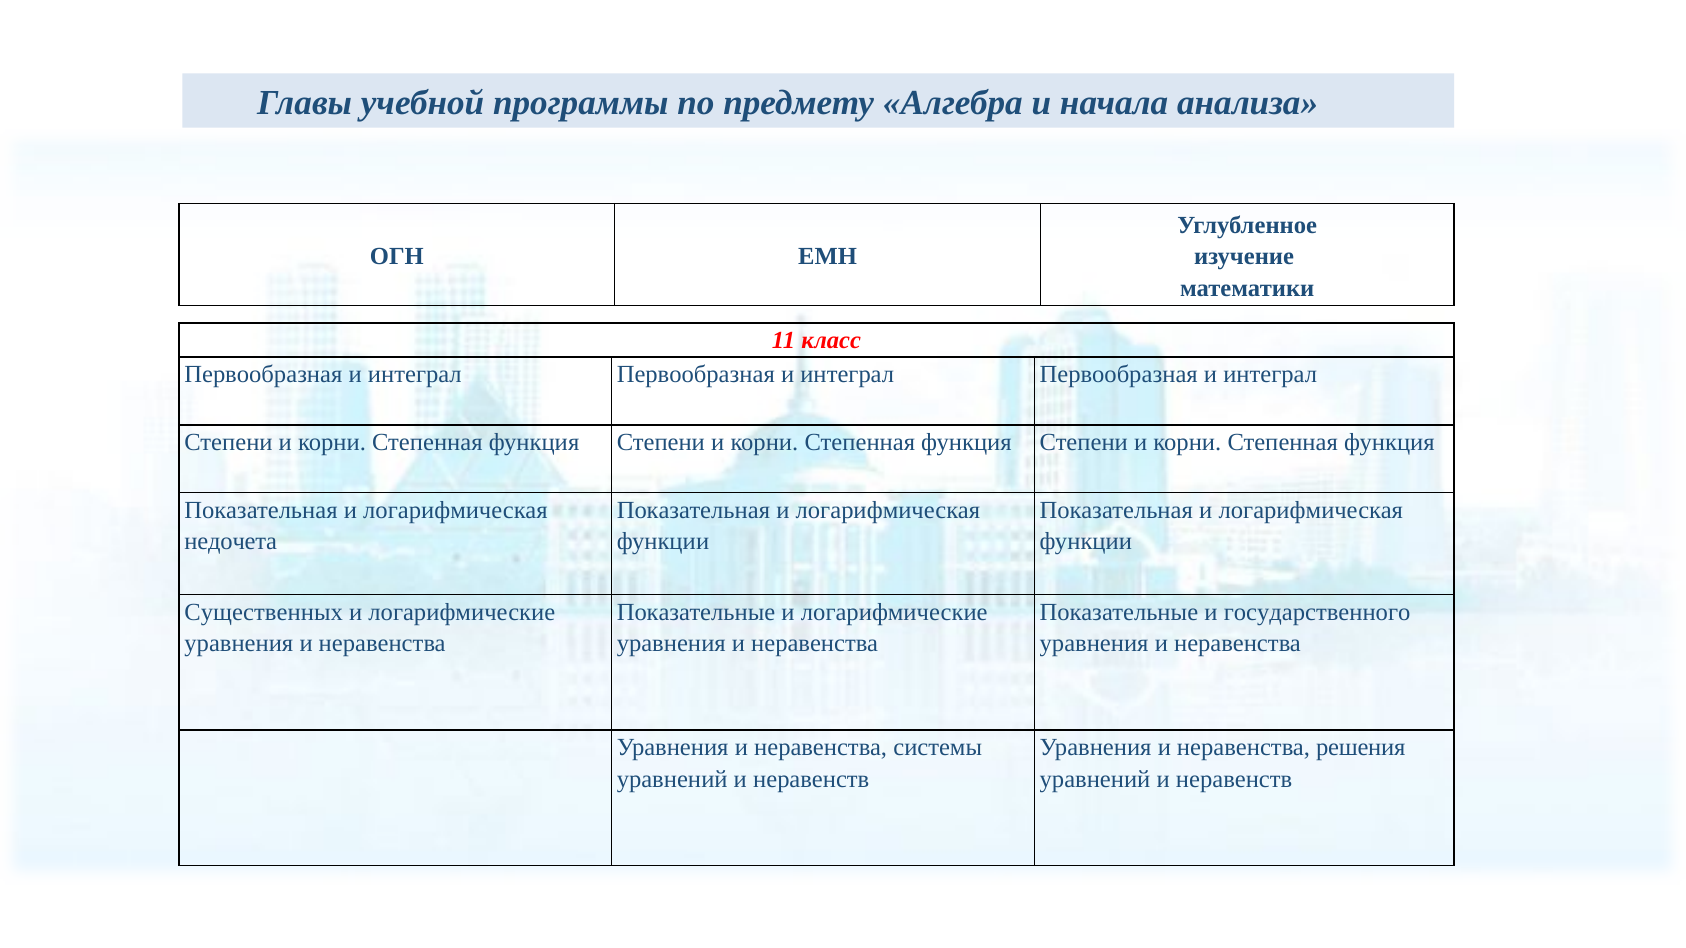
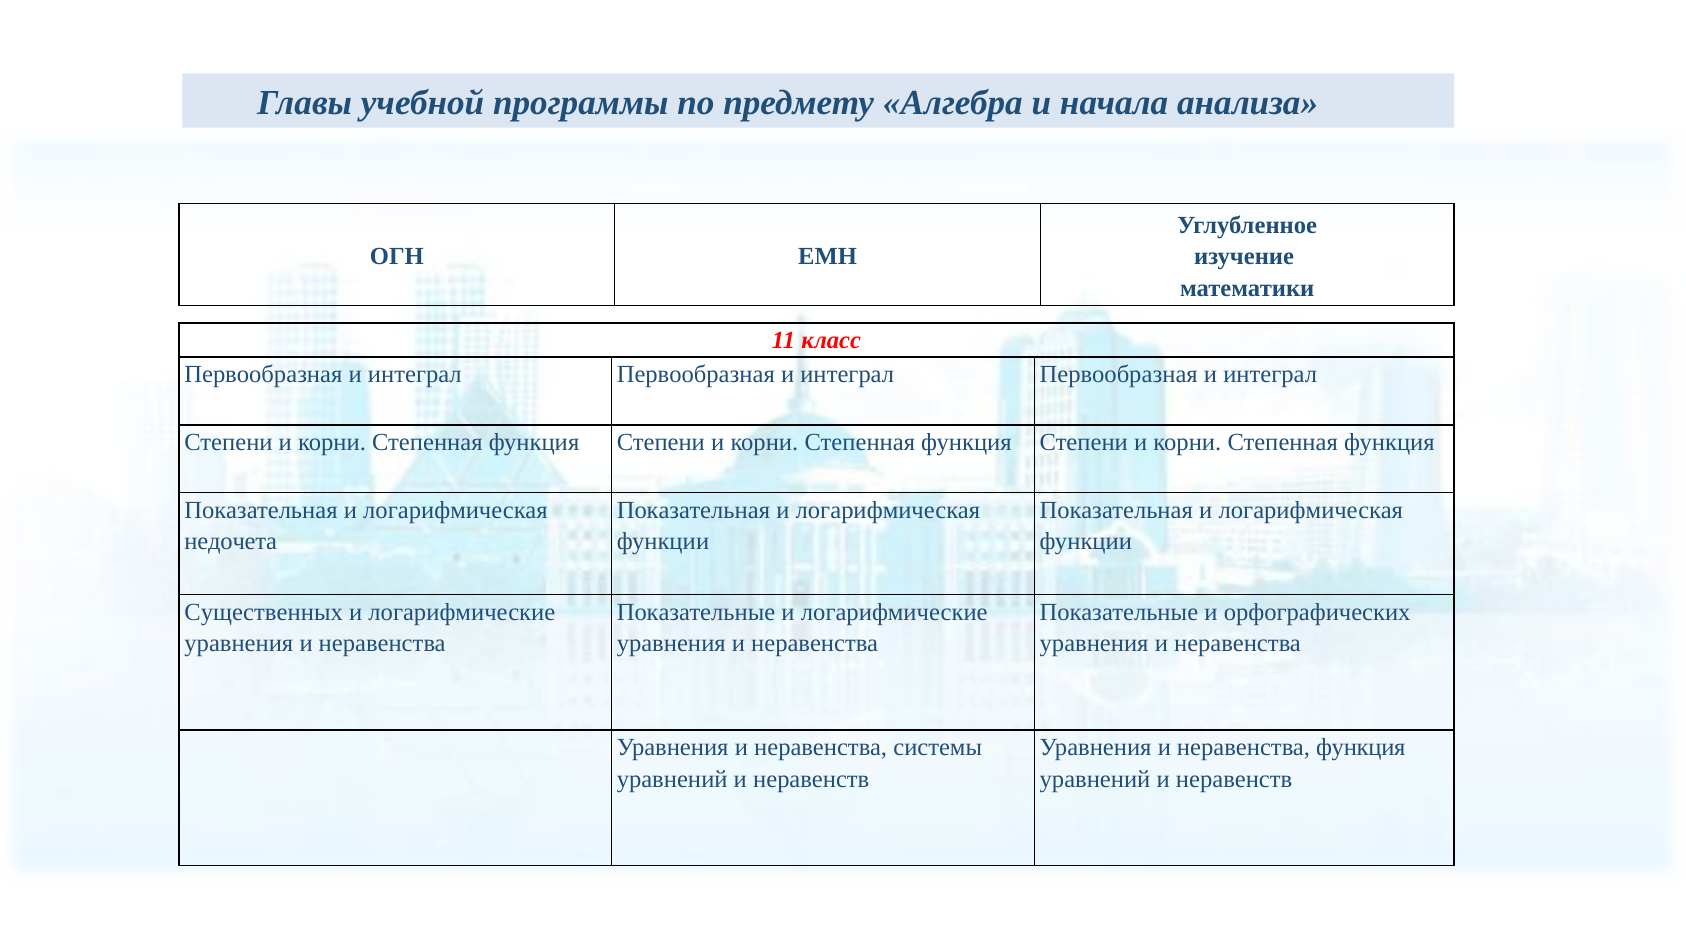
государственного: государственного -> орфографических
неравенства решения: решения -> функция
